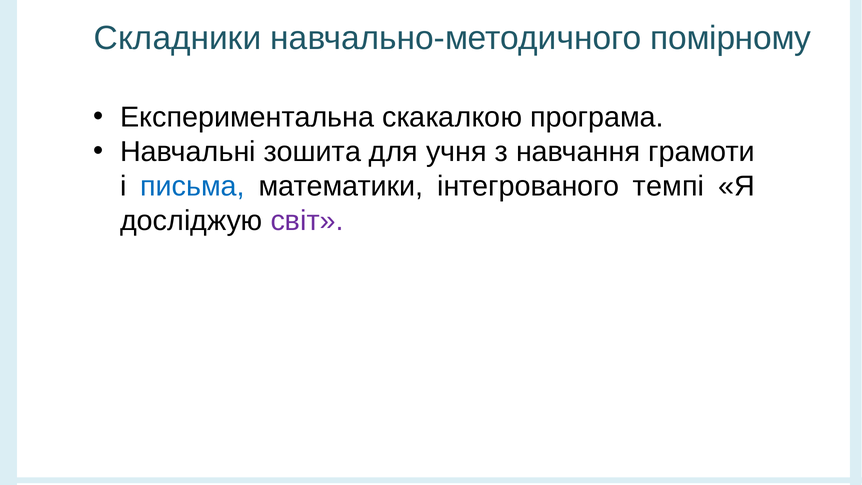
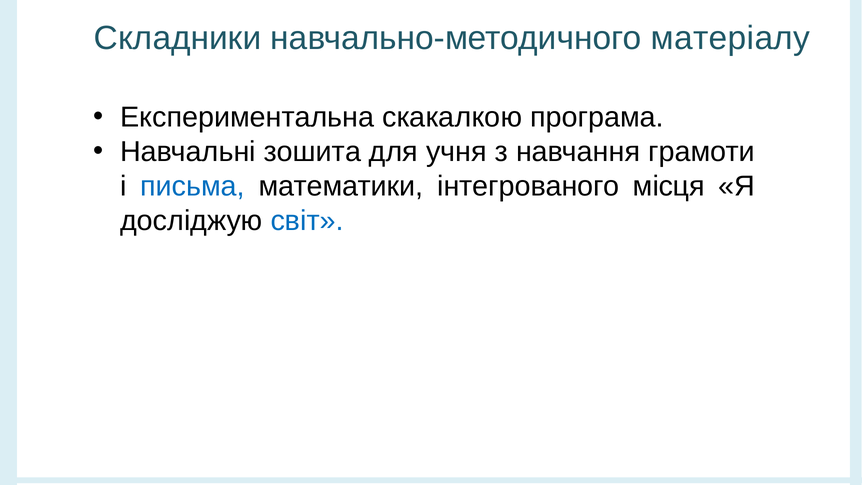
помірному: помірному -> матеріалу
темпі: темпі -> місця
світ colour: purple -> blue
